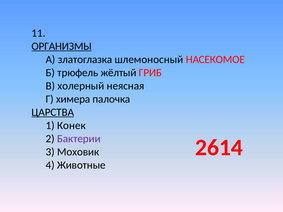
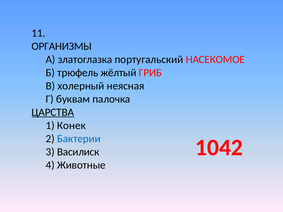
ОРГАНИЗМЫ underline: present -> none
шлемоносный: шлемоносный -> португальский
химера: химера -> буквам
Бактерии colour: purple -> blue
2614: 2614 -> 1042
Моховик: Моховик -> Василиск
